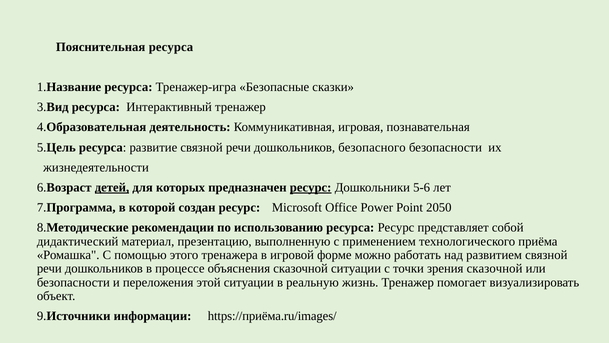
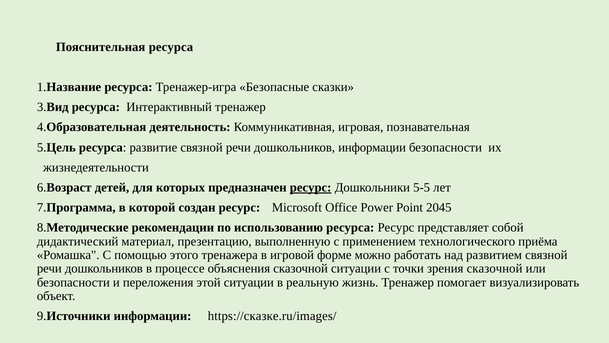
дошкольников безопасного: безопасного -> информации
детей underline: present -> none
5-6: 5-6 -> 5-5
2050: 2050 -> 2045
https://приёма.ru/images/: https://приёма.ru/images/ -> https://сказке.ru/images/
